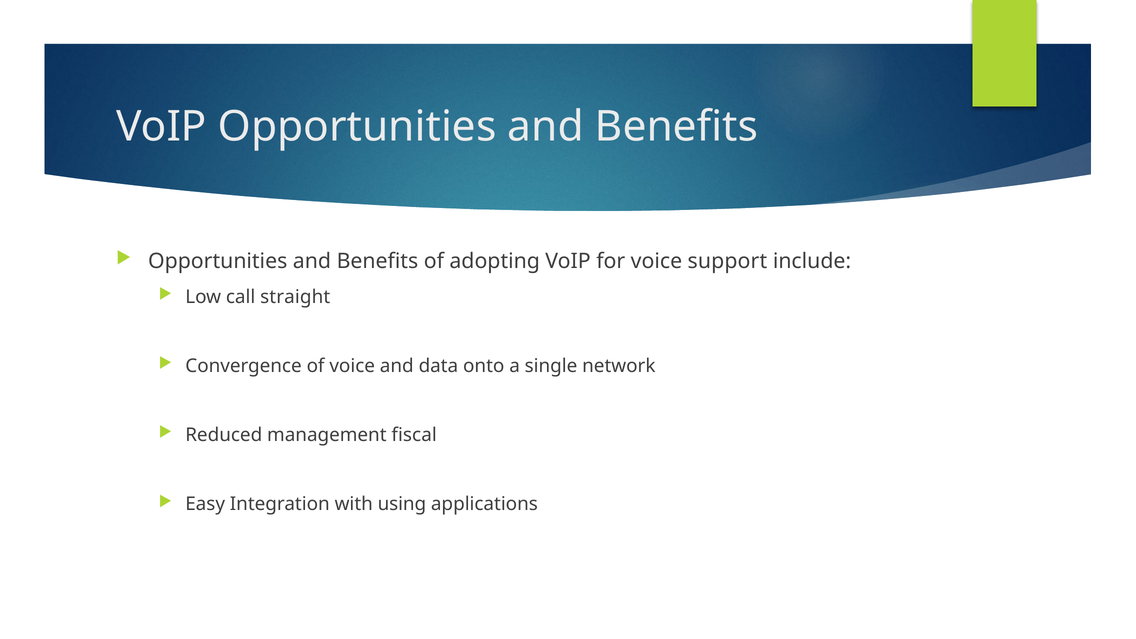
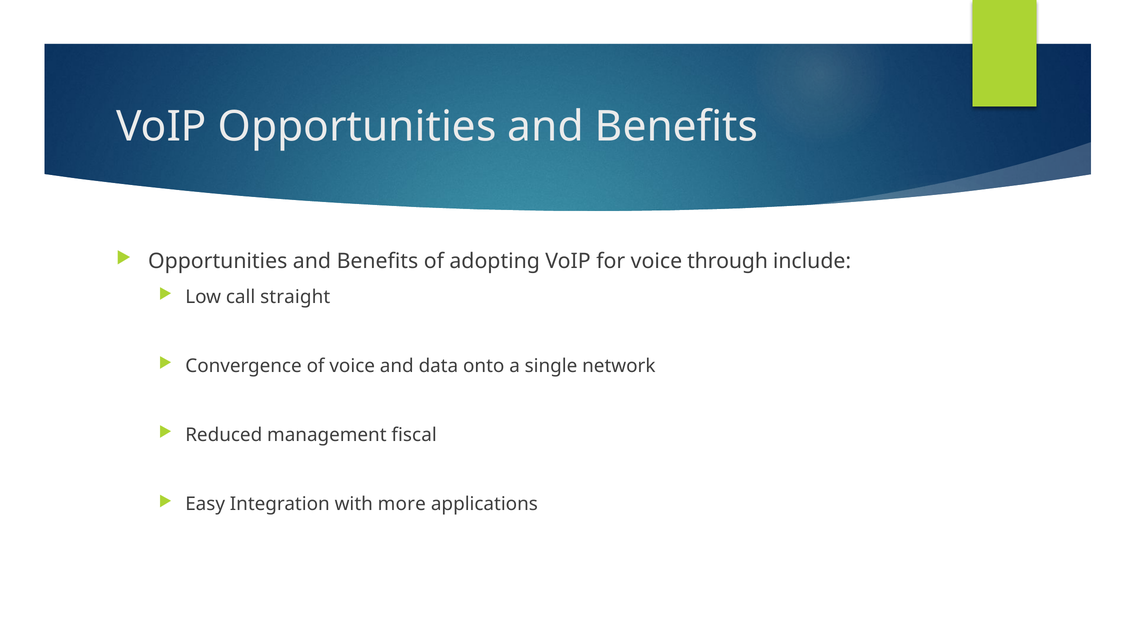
support: support -> through
using: using -> more
